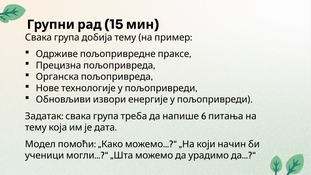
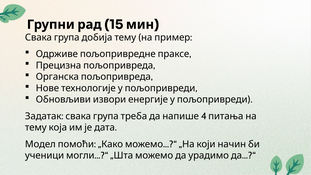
6: 6 -> 4
